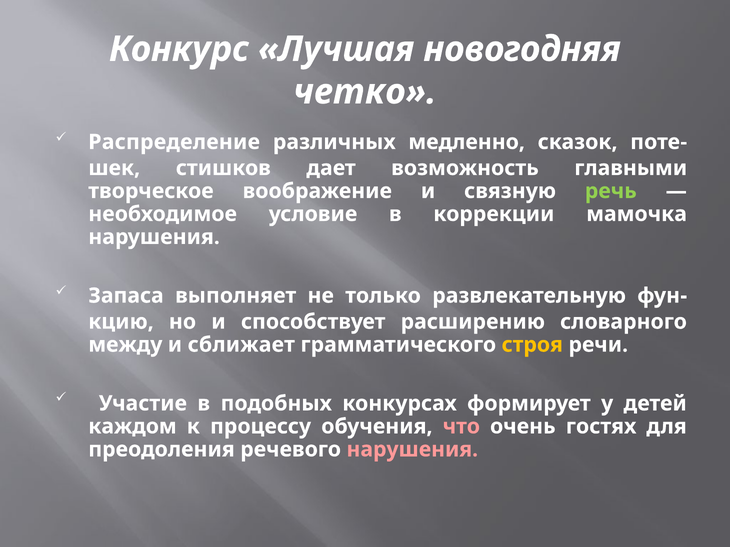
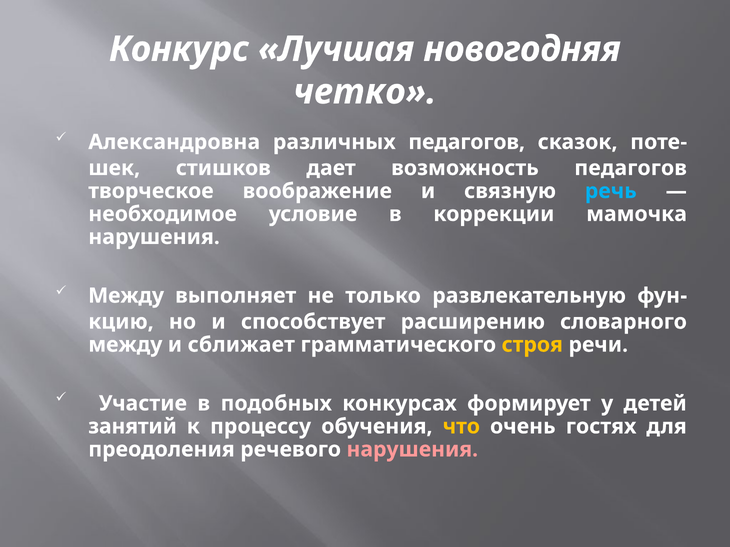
Распределение: Распределение -> Александровна
медленно at (467, 142): медленно -> педагогов
главными at (631, 168): главными -> педагогов
речь colour: light green -> light blue
Запаса at (126, 296): Запаса -> Между
каждом: каждом -> занятий
что colour: pink -> yellow
